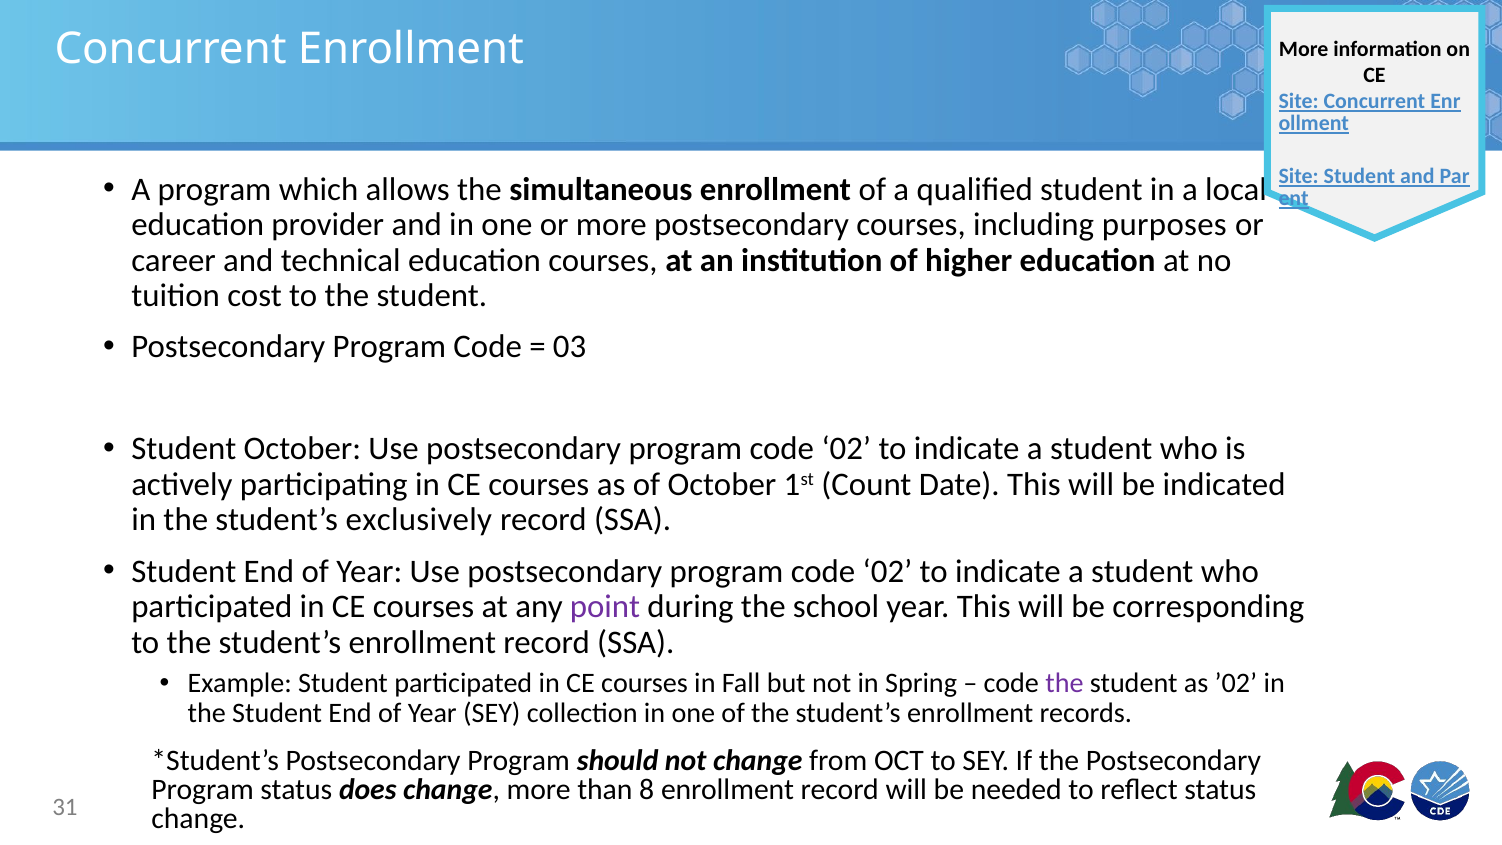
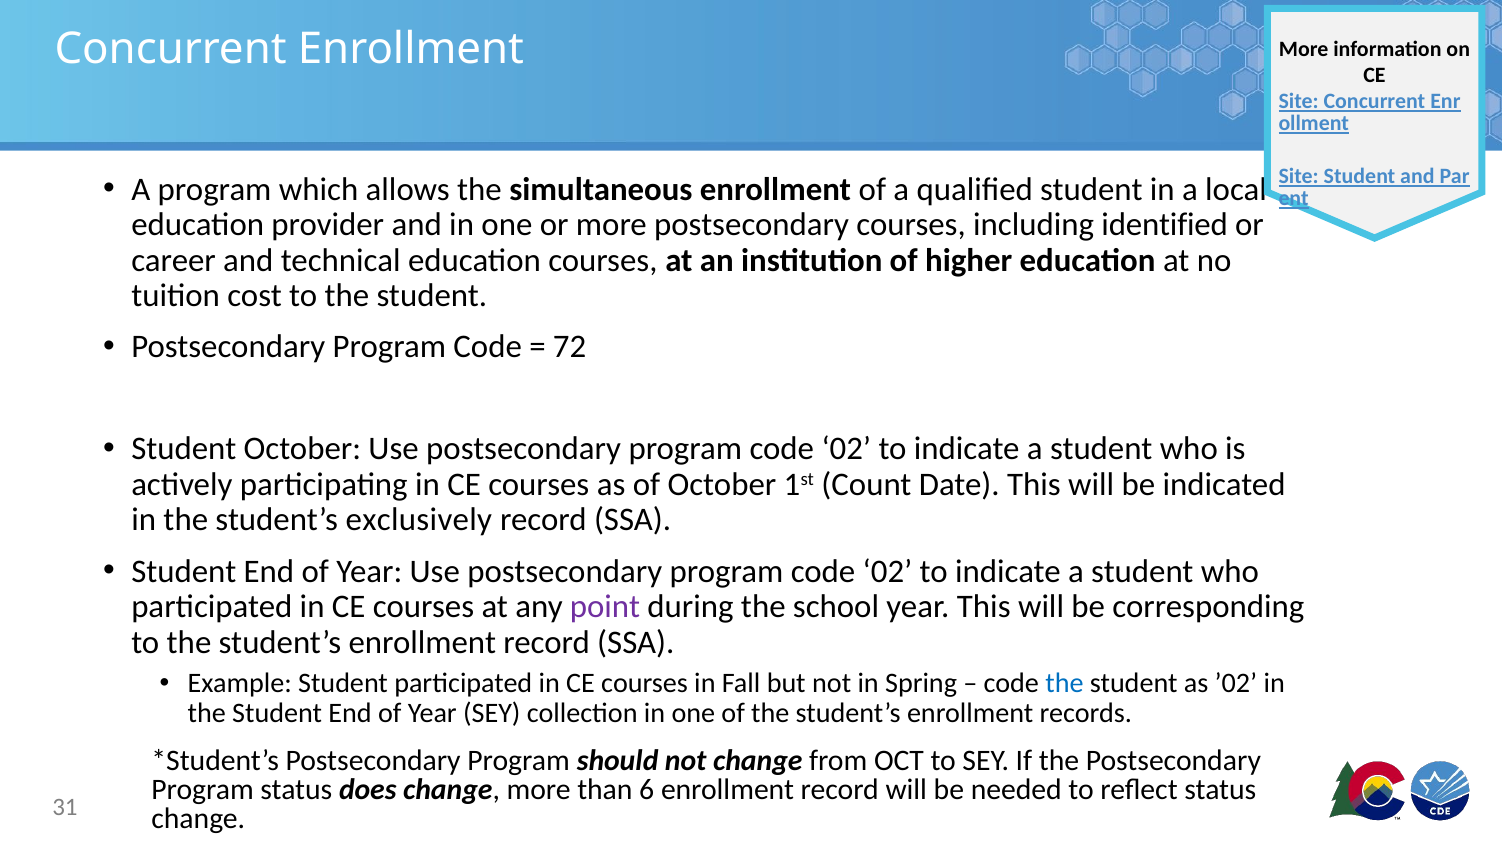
purposes: purposes -> identified
03: 03 -> 72
the at (1064, 683) colour: purple -> blue
8: 8 -> 6
